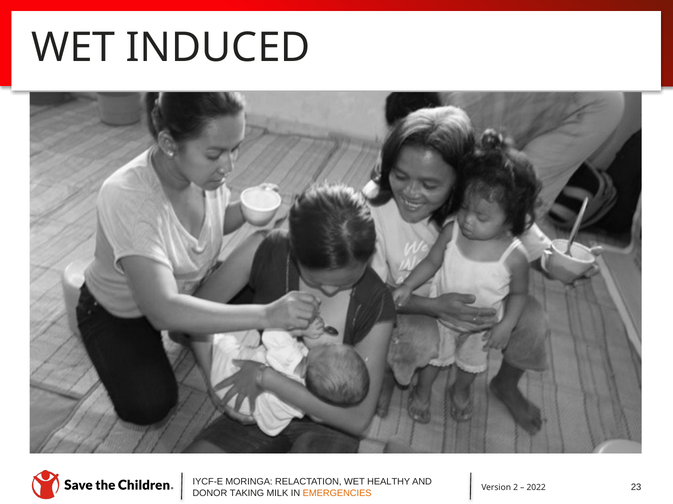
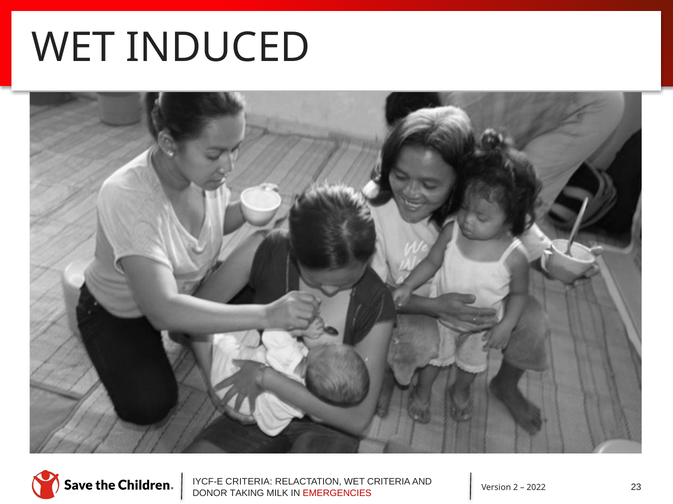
IYCF-E MORINGA: MORINGA -> CRITERIA
WET HEALTHY: HEALTHY -> CRITERIA
EMERGENCIES colour: orange -> red
